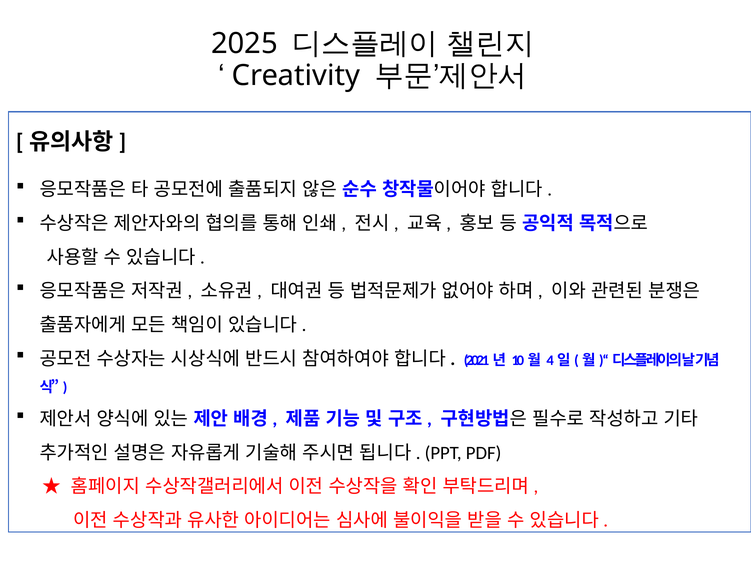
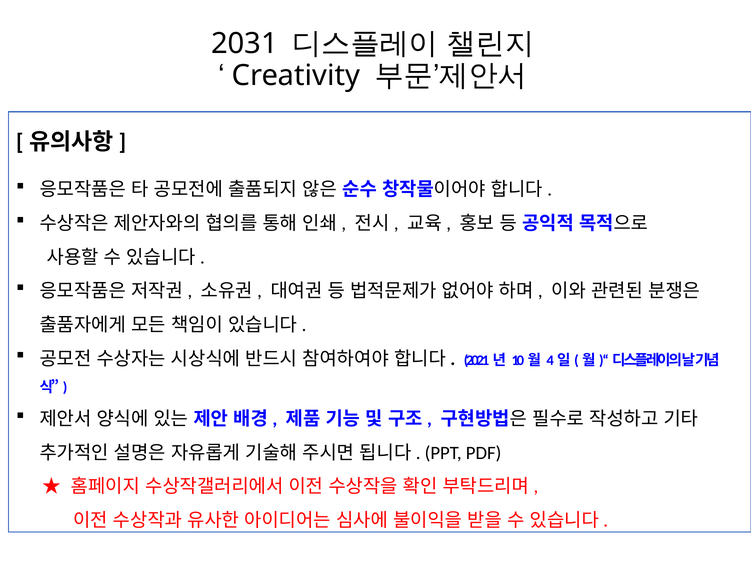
2025: 2025 -> 2031
